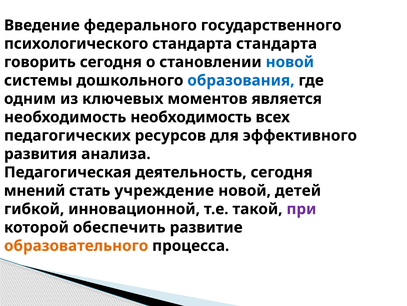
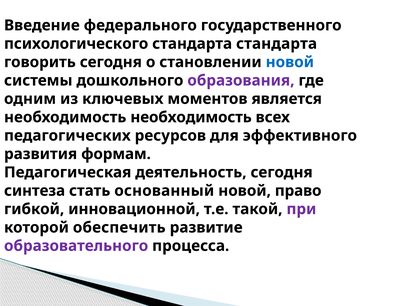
образования colour: blue -> purple
анализа: анализа -> формам
мнений: мнений -> синтеза
учреждение: учреждение -> основанный
детей: детей -> право
образовательного colour: orange -> purple
